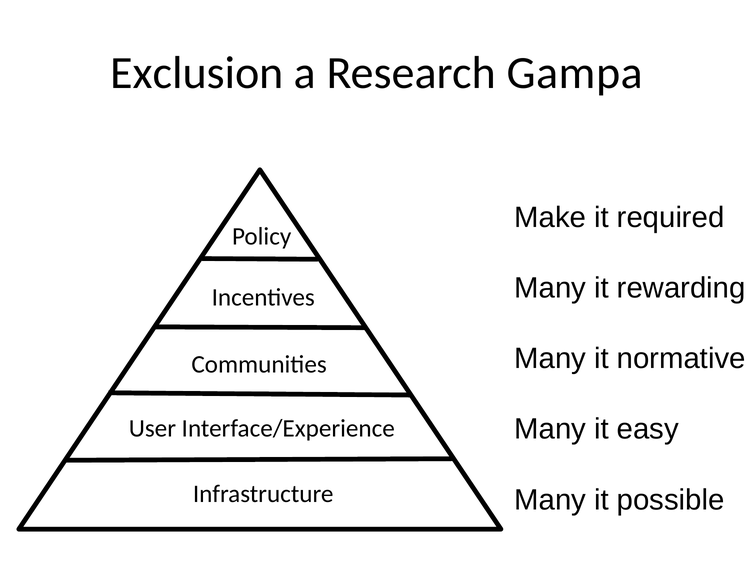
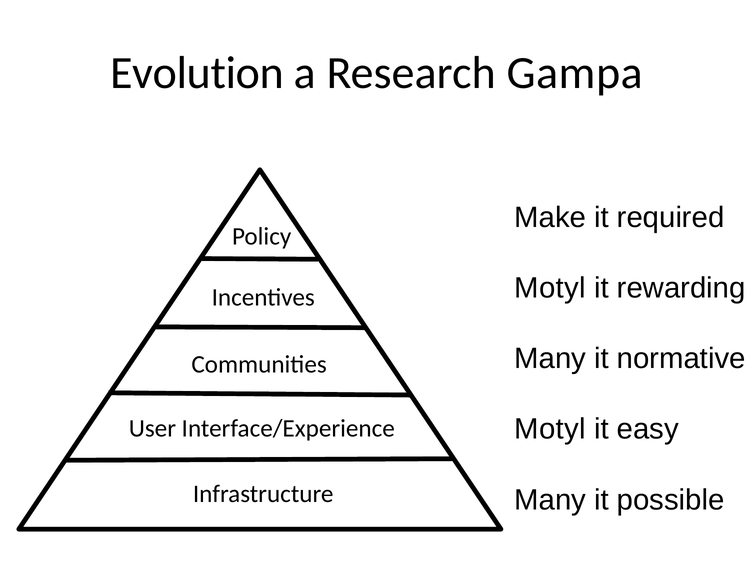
Exclusion: Exclusion -> Evolution
Many at (550, 288): Many -> Motyl
Many at (550, 429): Many -> Motyl
